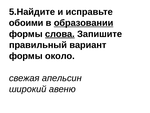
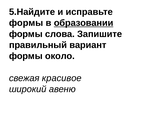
обоими at (26, 23): обоими -> формы
слова underline: present -> none
апельсин: апельсин -> красивое
